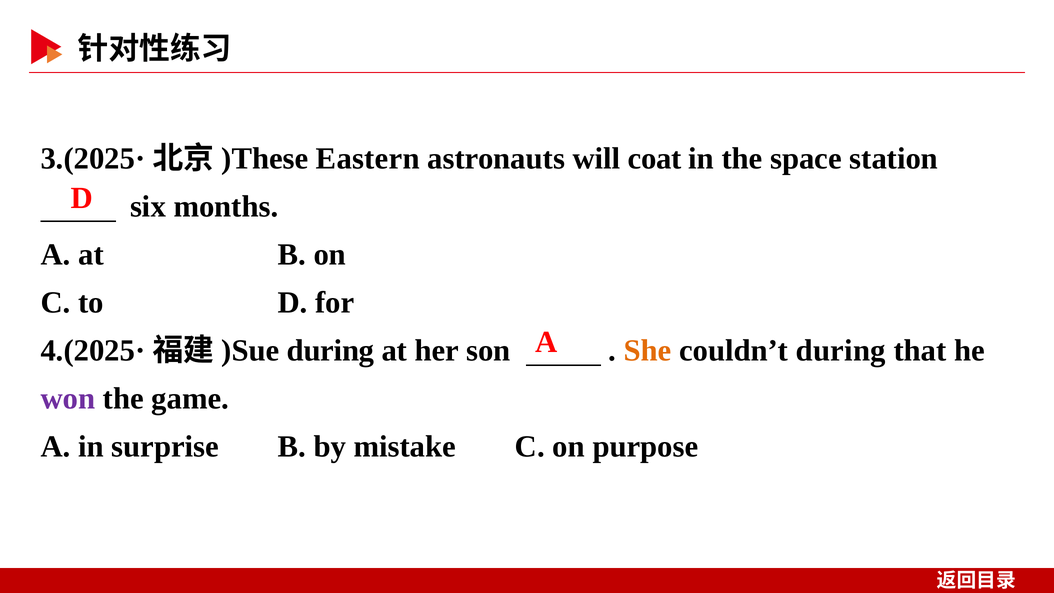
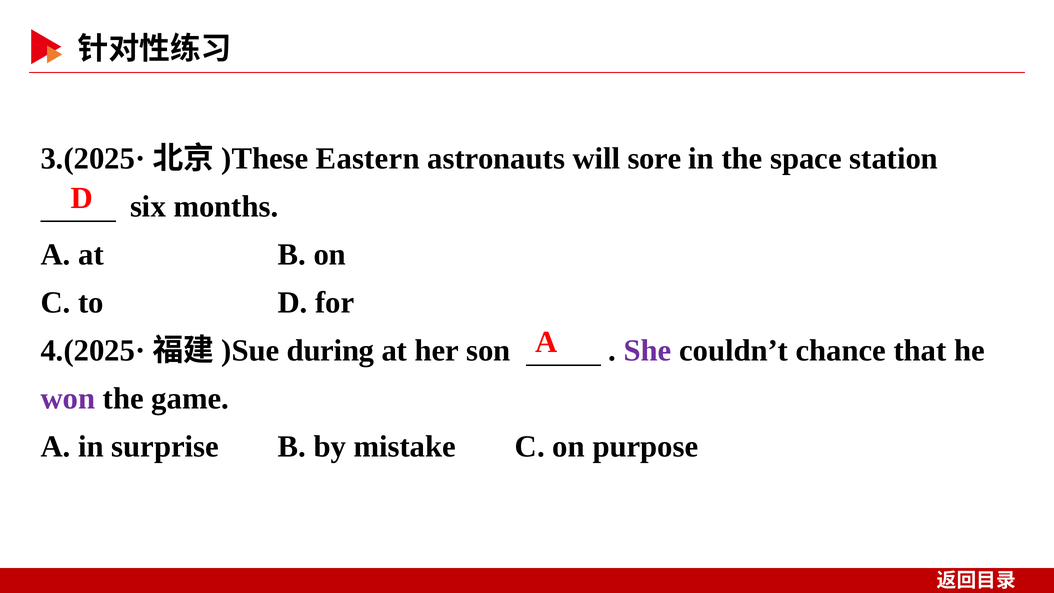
coat: coat -> sore
She colour: orange -> purple
couldn’t during: during -> chance
